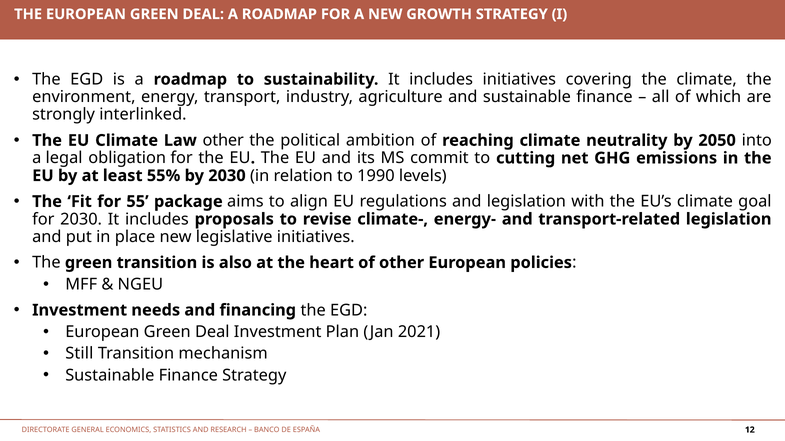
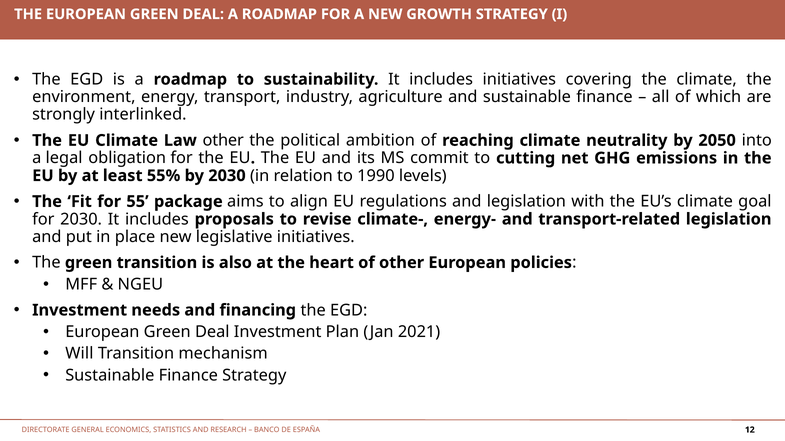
Still: Still -> Will
